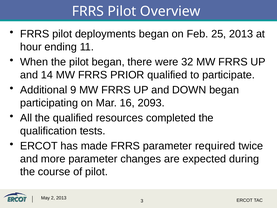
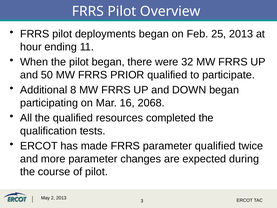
14: 14 -> 50
9: 9 -> 8
2093: 2093 -> 2068
parameter required: required -> qualified
